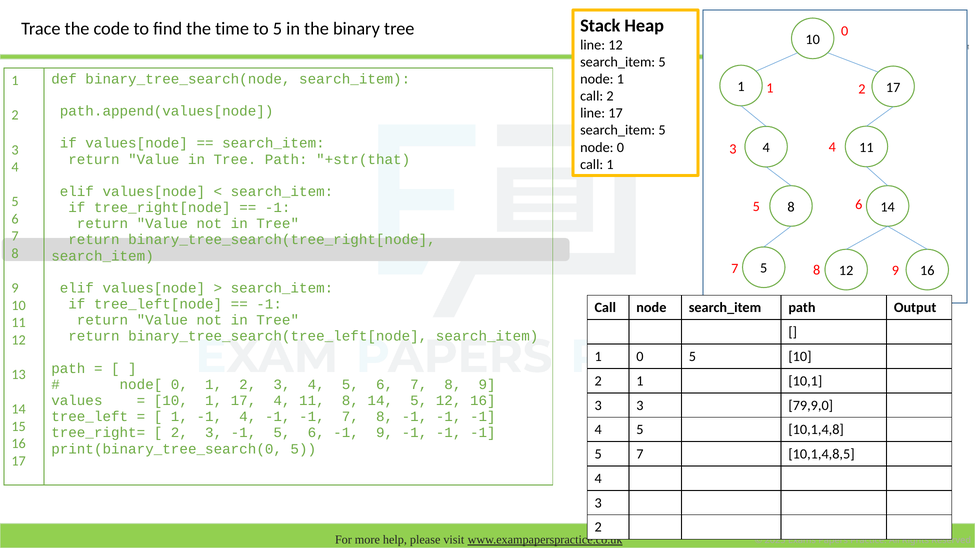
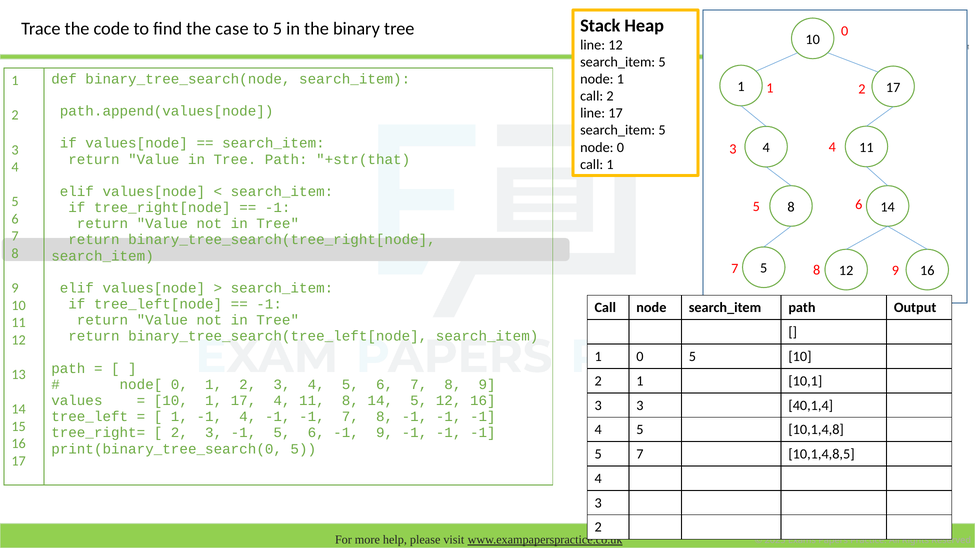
time: time -> case
79,9,0: 79,9,0 -> 40,1,4
